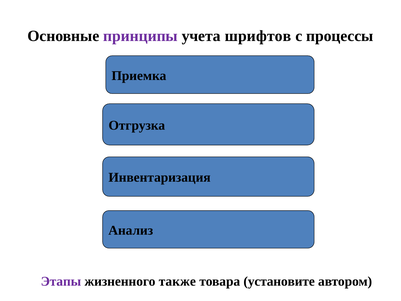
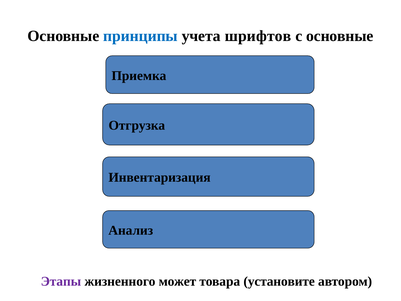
принципы colour: purple -> blue
с процессы: процессы -> основные
также: также -> может
